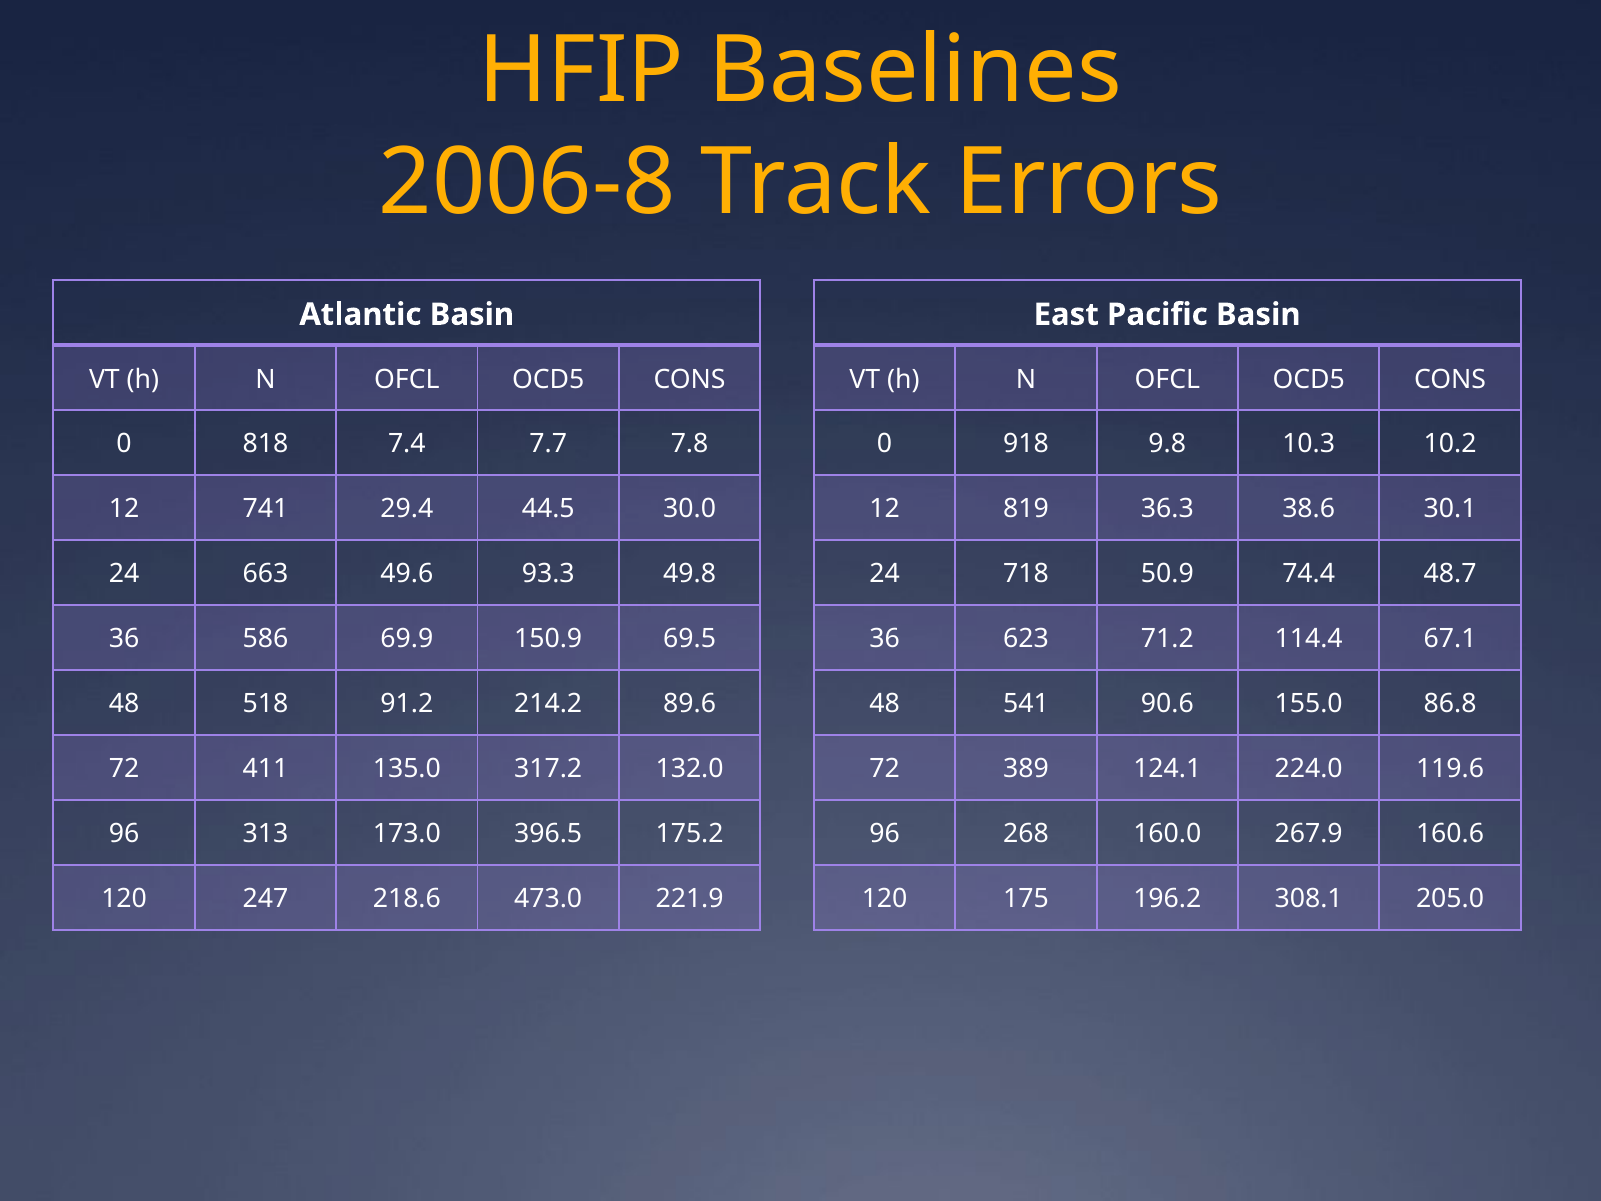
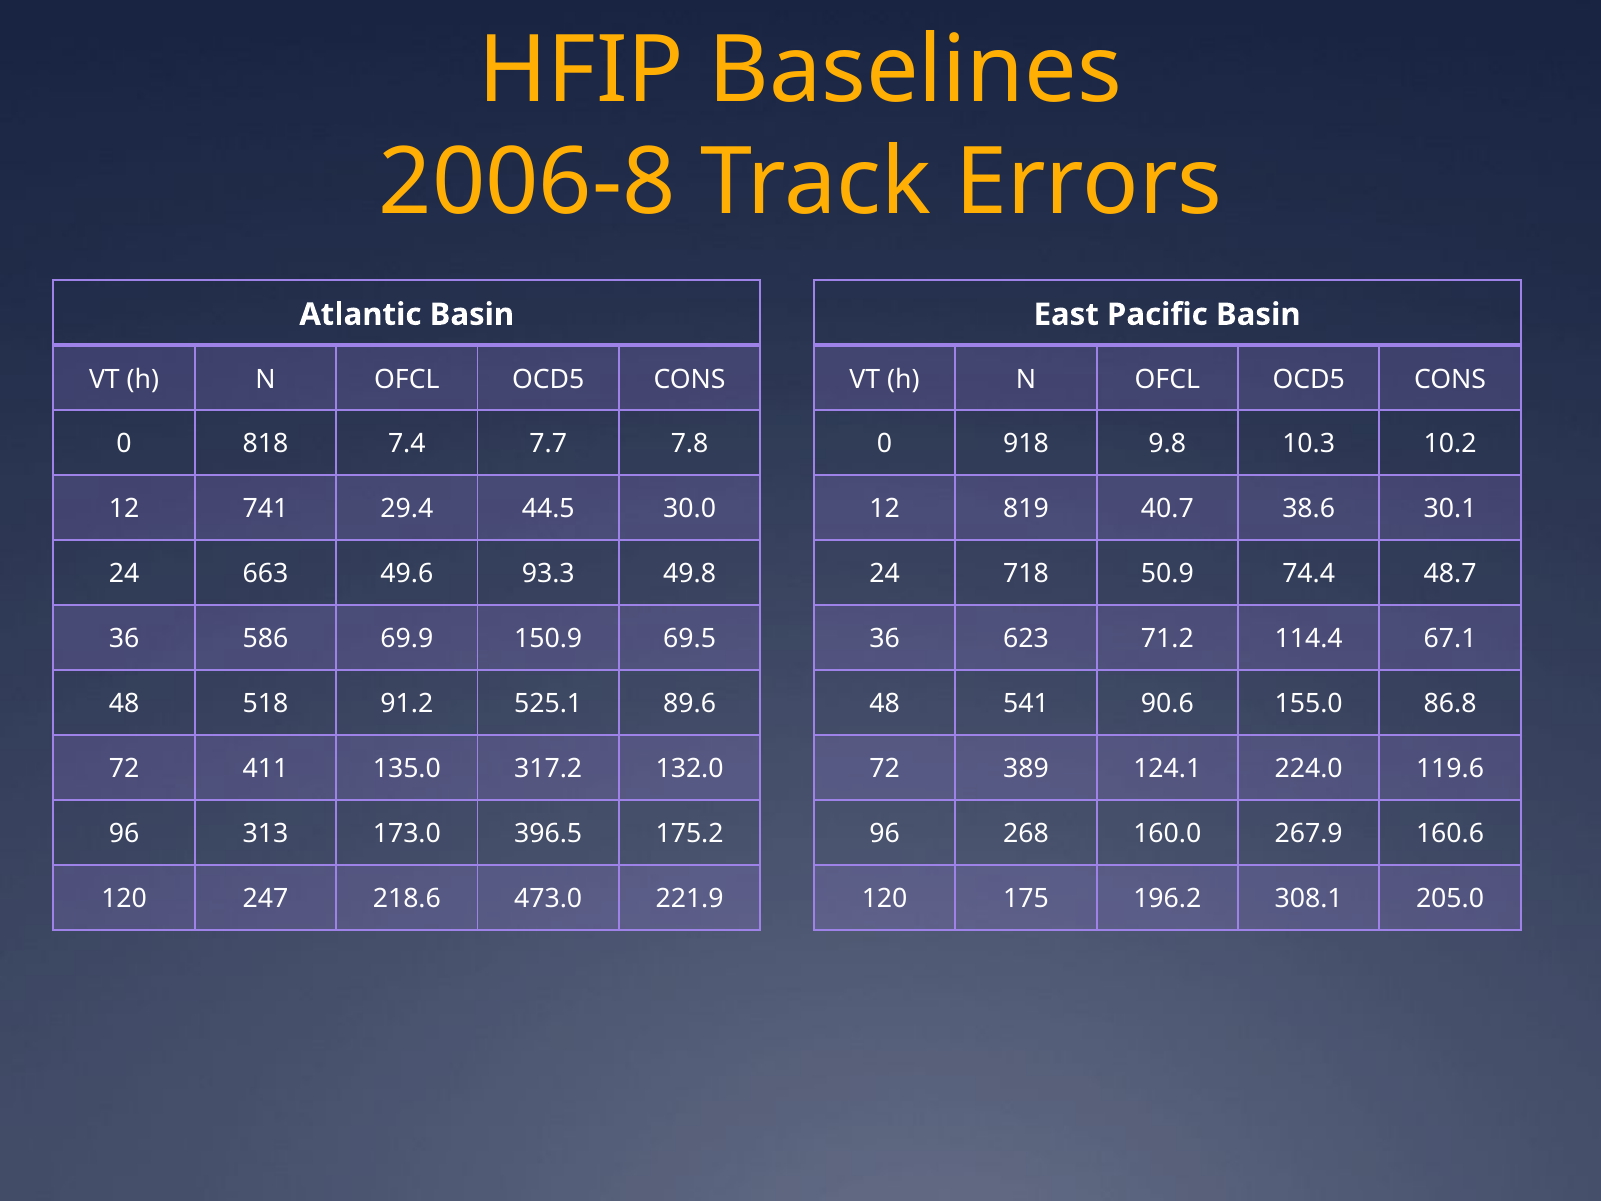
36.3: 36.3 -> 40.7
214.2: 214.2 -> 525.1
